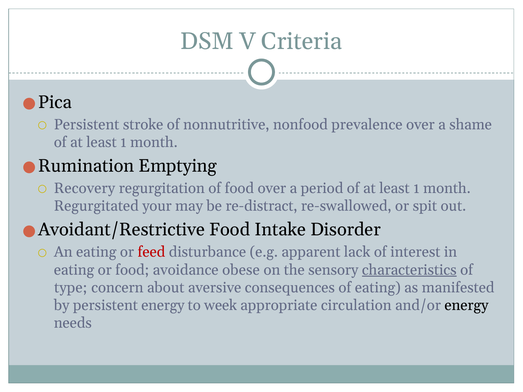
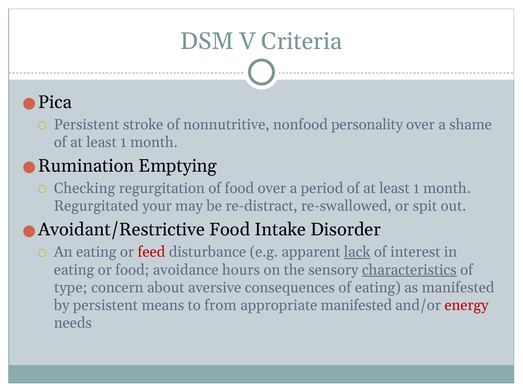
prevalence: prevalence -> personality
Recovery: Recovery -> Checking
lack underline: none -> present
obese: obese -> hours
persistent energy: energy -> means
week: week -> from
appropriate circulation: circulation -> manifested
energy at (466, 305) colour: black -> red
